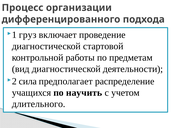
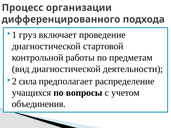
научить: научить -> вопросы
длительного: длительного -> объединения
